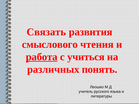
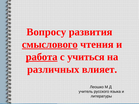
Связать: Связать -> Вопросу
смыслового underline: none -> present
понять: понять -> влияет
